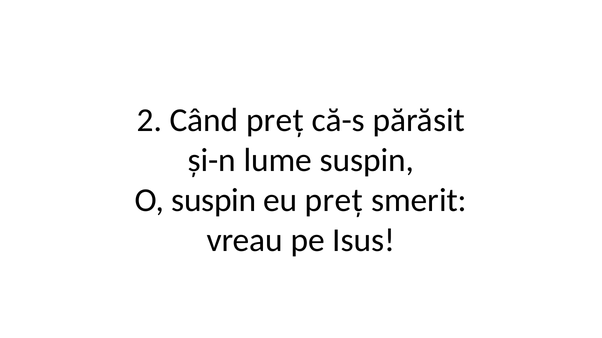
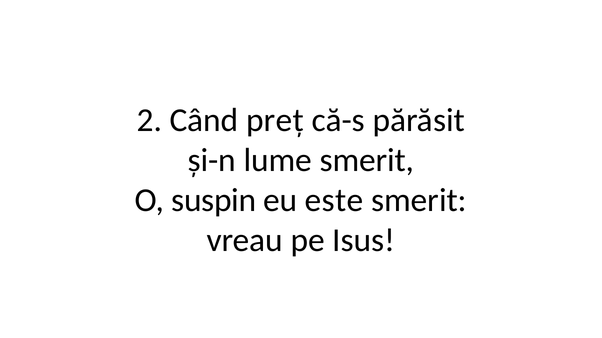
lume suspin: suspin -> smerit
eu preț: preț -> este
